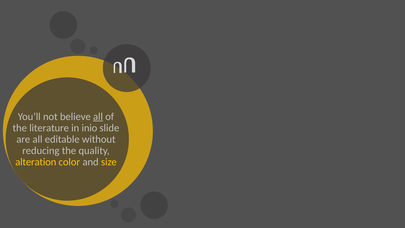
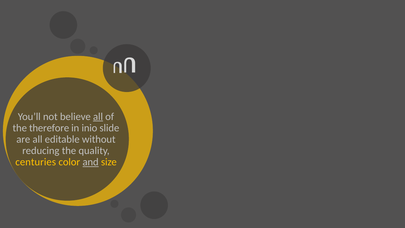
literature: literature -> therefore
alteration: alteration -> centuries
and underline: none -> present
